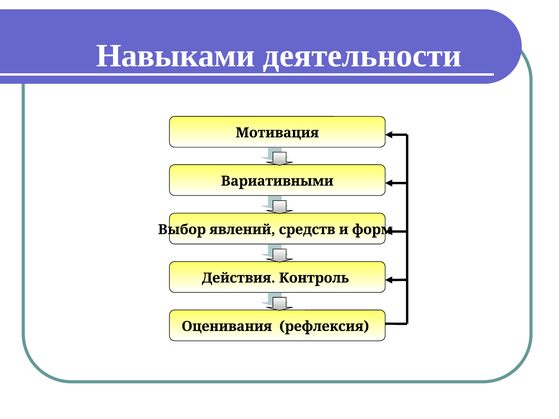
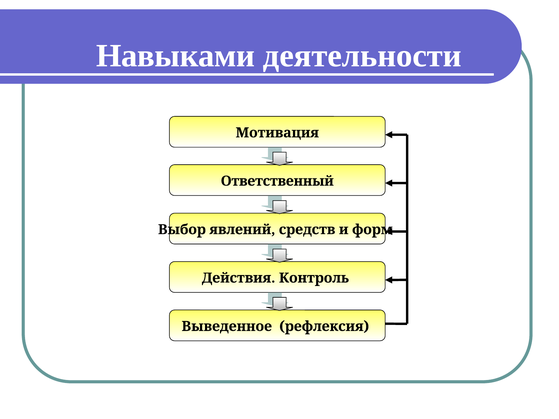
Вариативными: Вариативными -> Ответственный
Оценивания: Оценивания -> Выведенное
